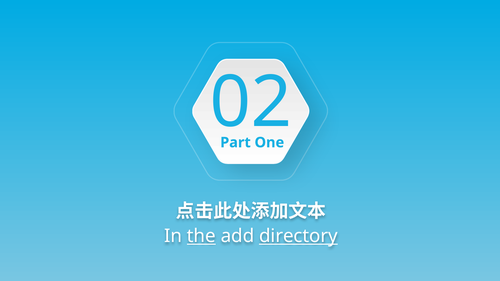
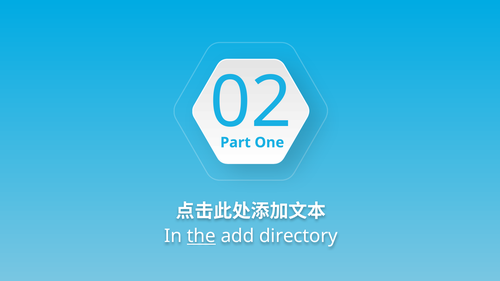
directory underline: present -> none
